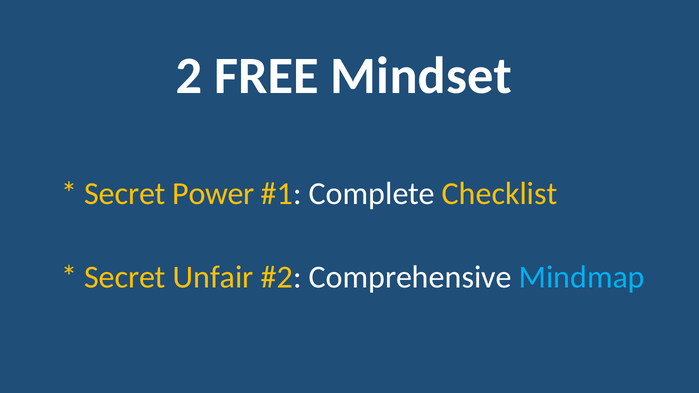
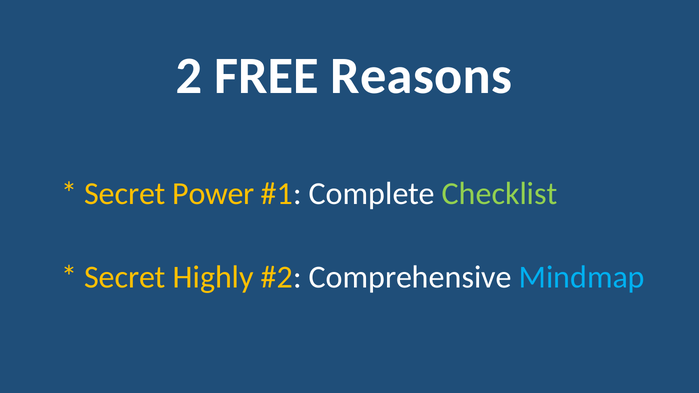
Mindset: Mindset -> Reasons
Checklist colour: yellow -> light green
Unfair: Unfair -> Highly
